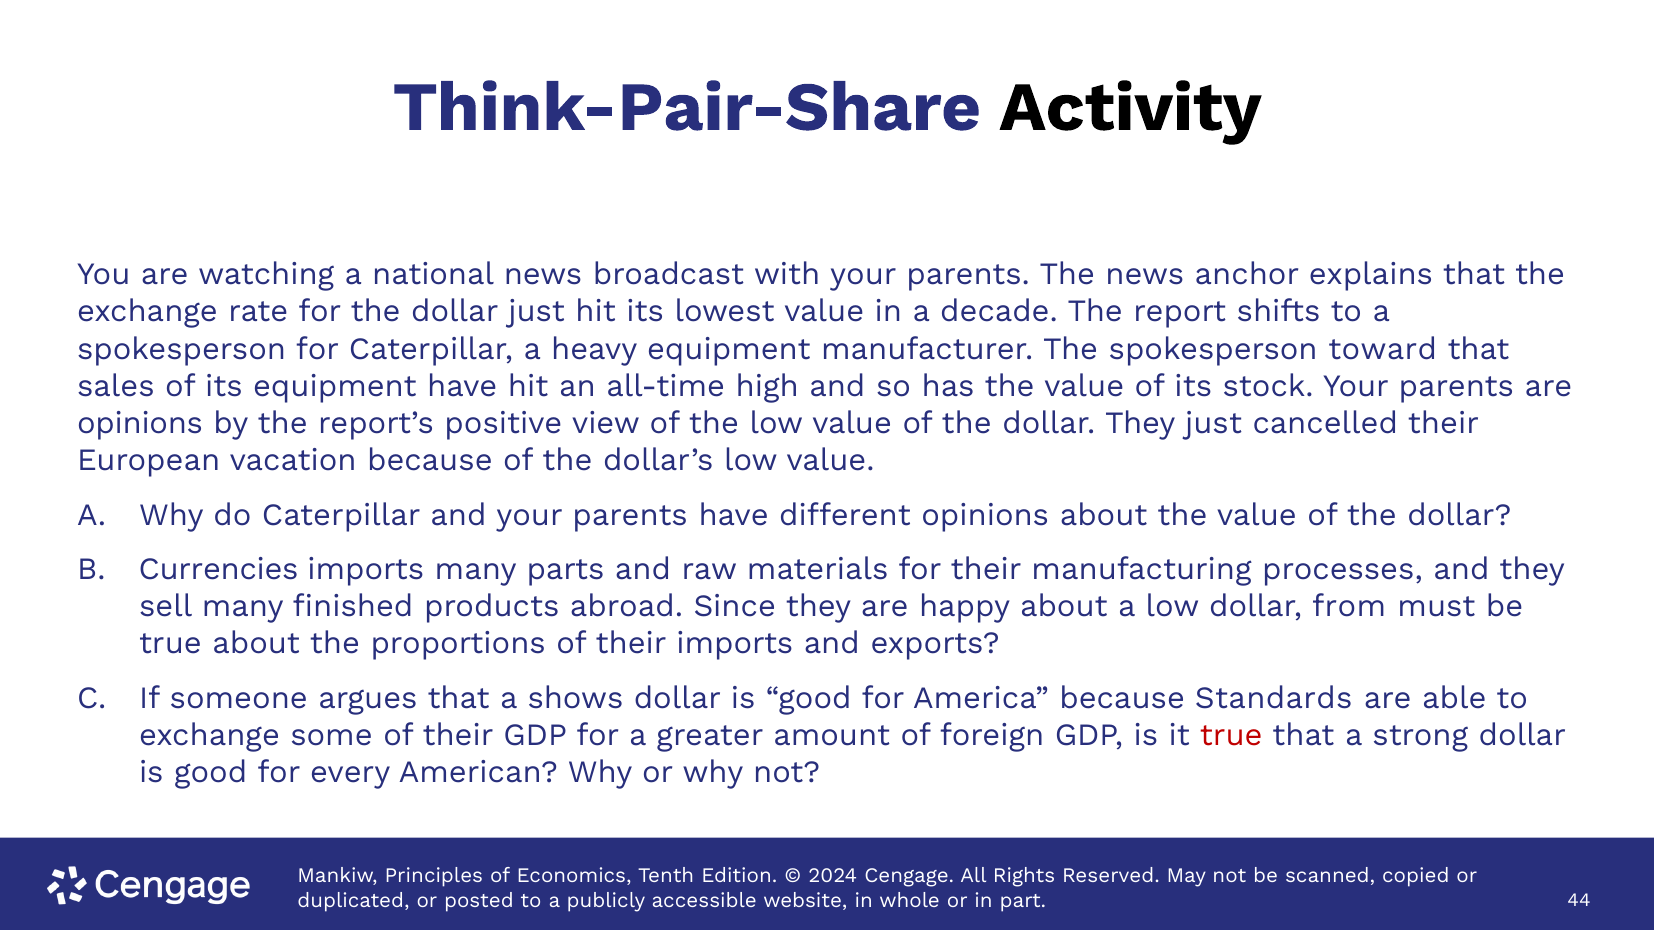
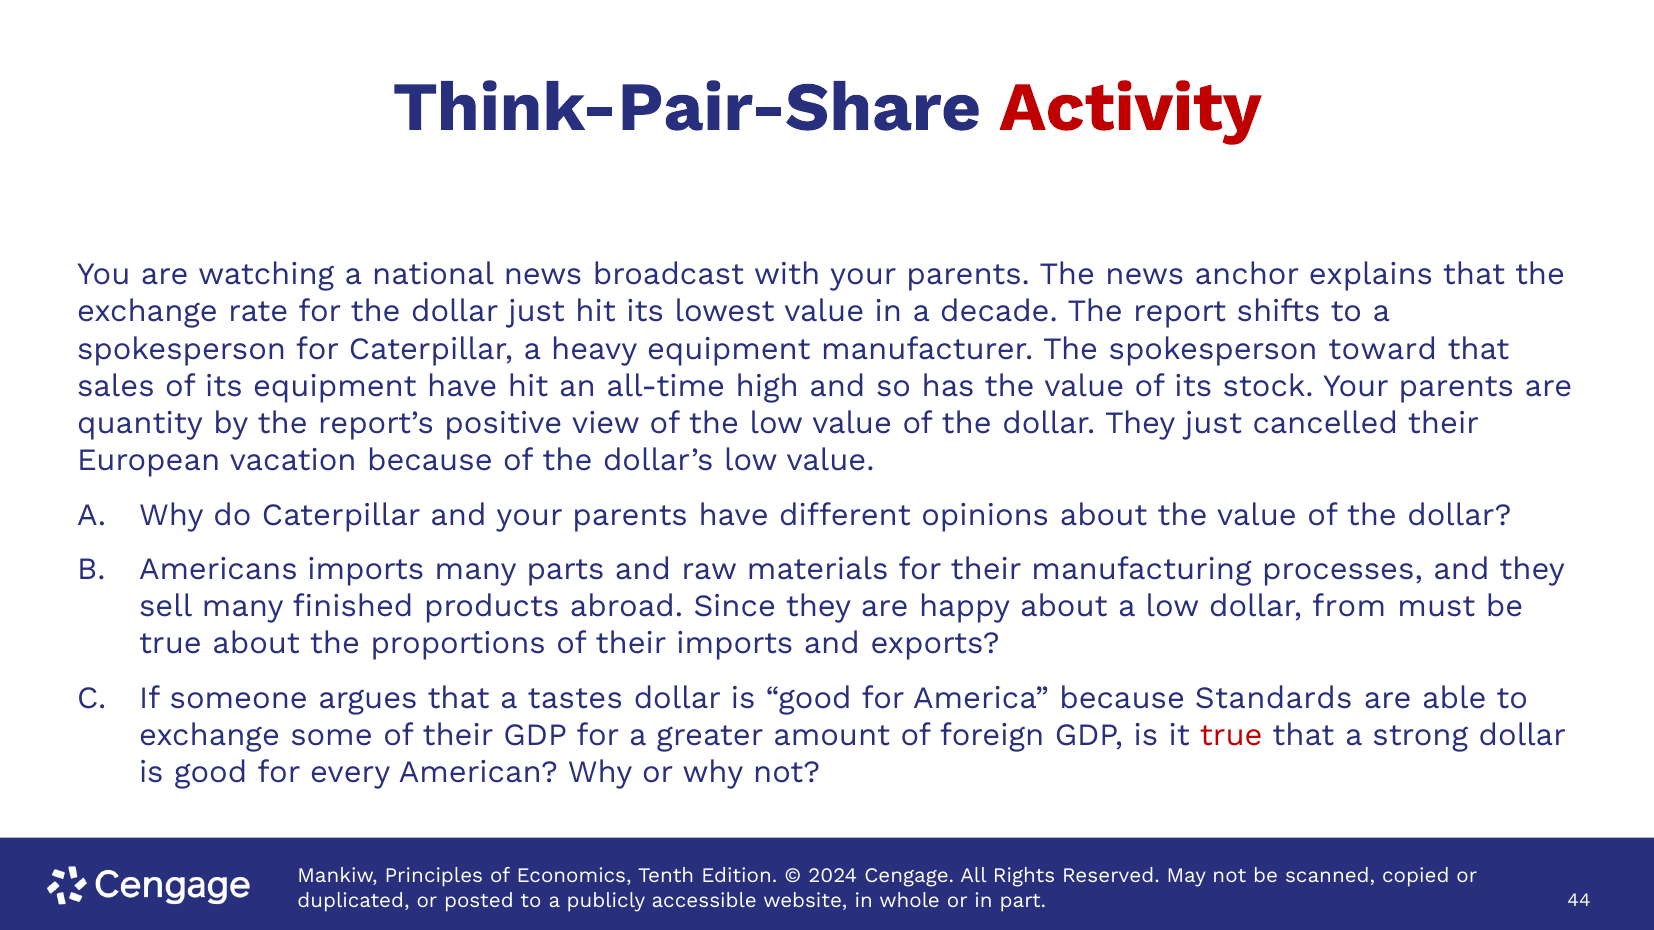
Activity colour: black -> red
opinions at (140, 423): opinions -> quantity
Currencies: Currencies -> Americans
shows: shows -> tastes
